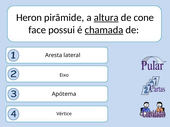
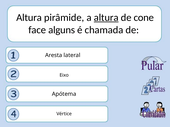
Heron at (29, 18): Heron -> Altura
possui: possui -> alguns
chamada underline: present -> none
